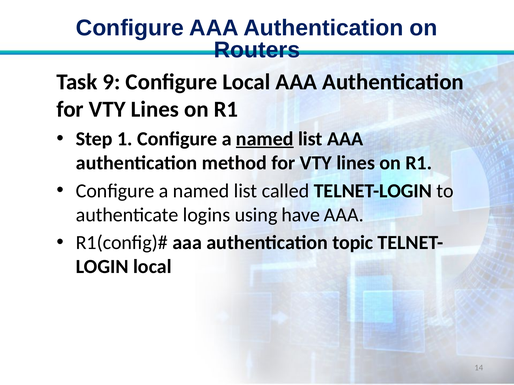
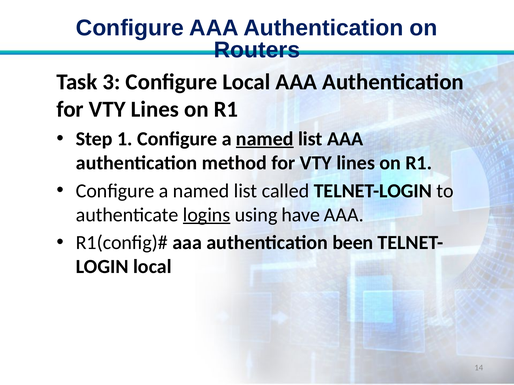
9: 9 -> 3
logins underline: none -> present
topic: topic -> been
